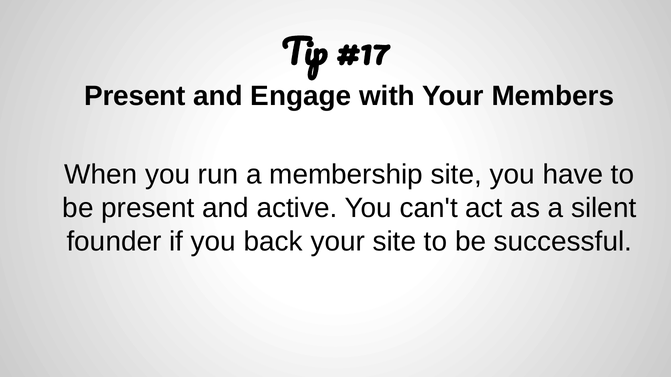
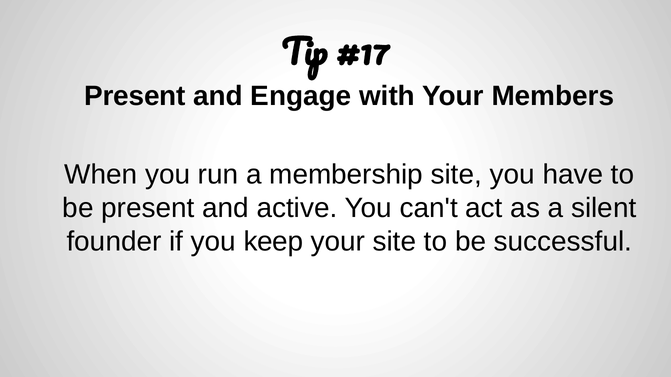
back: back -> keep
